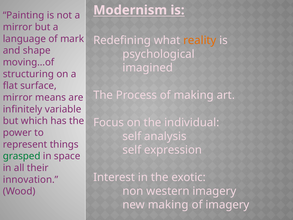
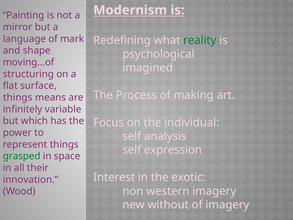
reality colour: orange -> green
mirror at (18, 97): mirror -> things
new making: making -> without
